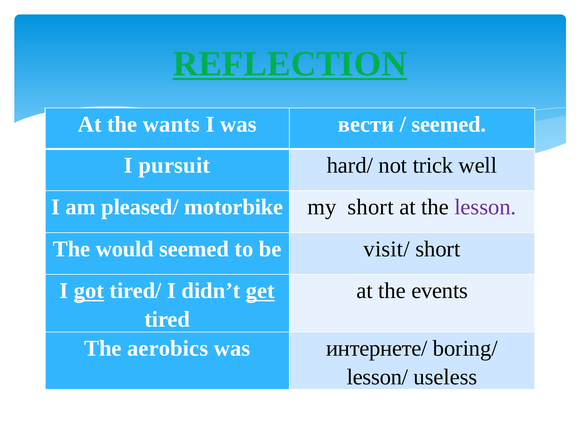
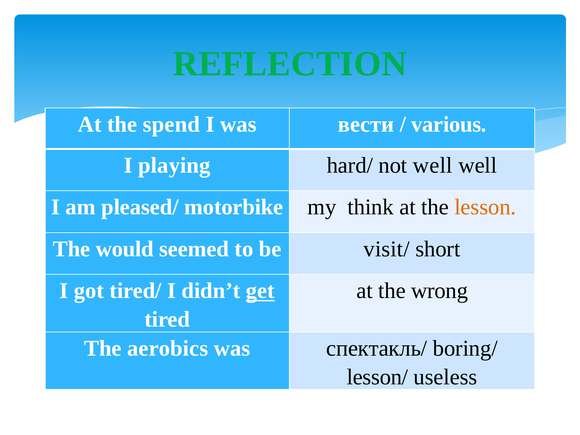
REFLECTION underline: present -> none
wants: wants -> spend
seemed at (449, 124): seemed -> various
рursuit: рursuit -> playing
not trick: trick -> well
my short: short -> think
lesson colour: purple -> orange
got underline: present -> none
events: events -> wrong
интернете/: интернете/ -> спектакль/
